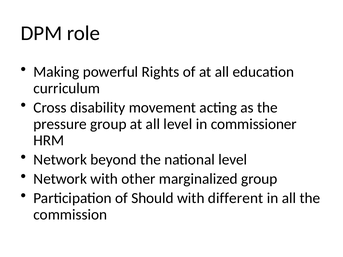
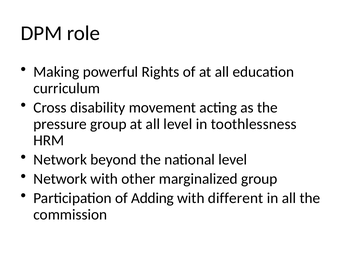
commissioner: commissioner -> toothlessness
Should: Should -> Adding
